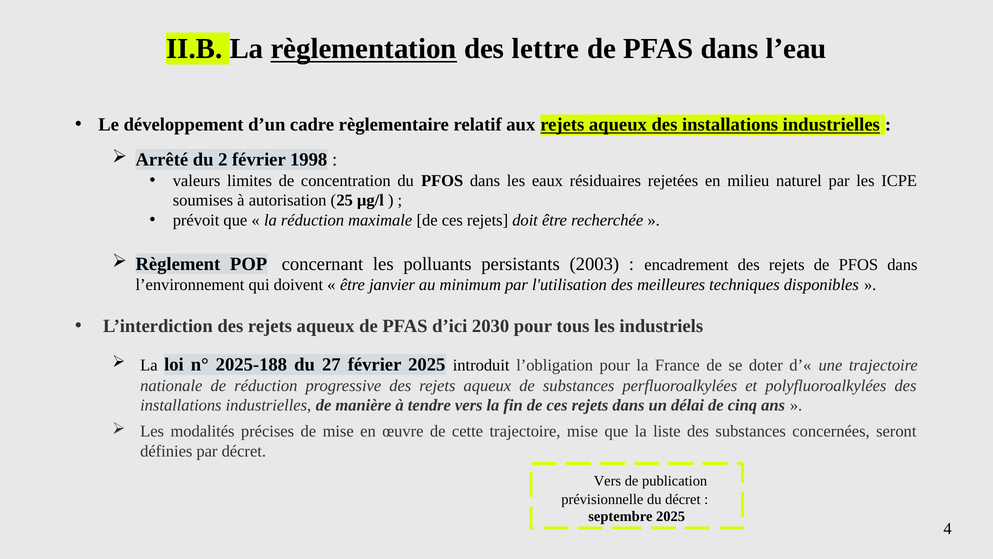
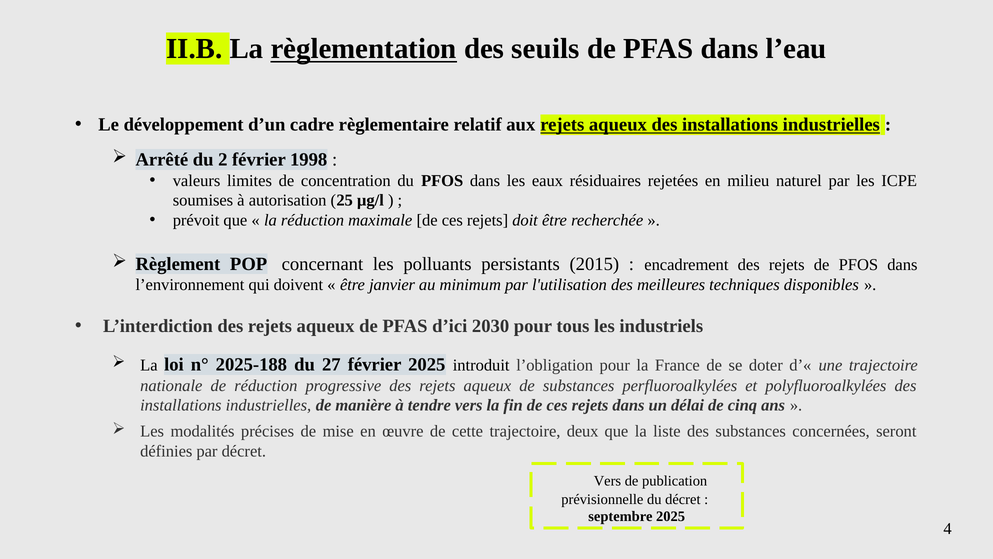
lettre: lettre -> seuils
2003: 2003 -> 2015
trajectoire mise: mise -> deux
